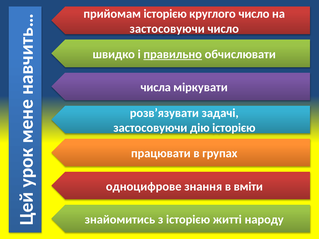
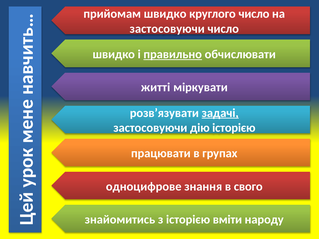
прийомам історією: історією -> швидко
числа: числа -> житті
задачі underline: none -> present
вміти: вміти -> свого
житті: житті -> вміти
